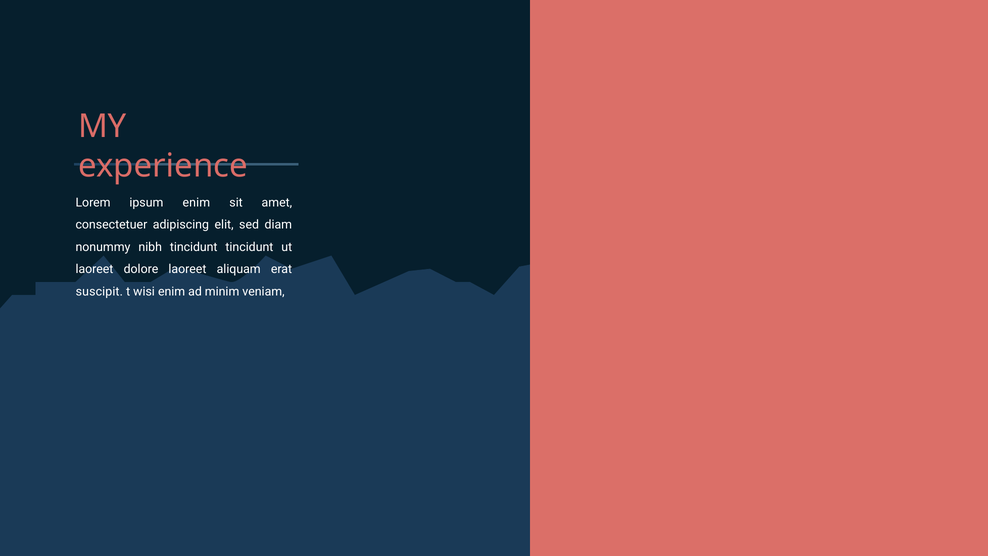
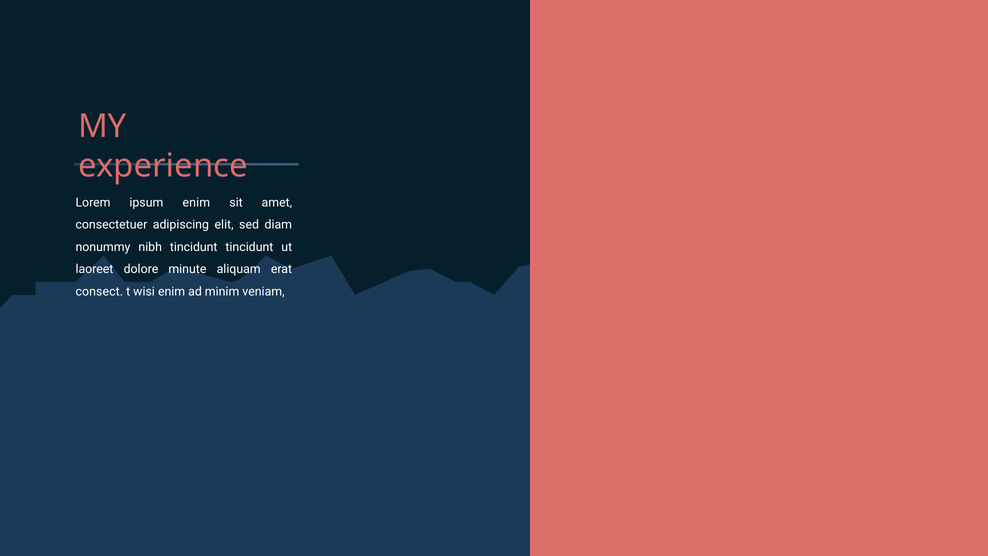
dolore laoreet: laoreet -> minute
suscipit: suscipit -> consect
